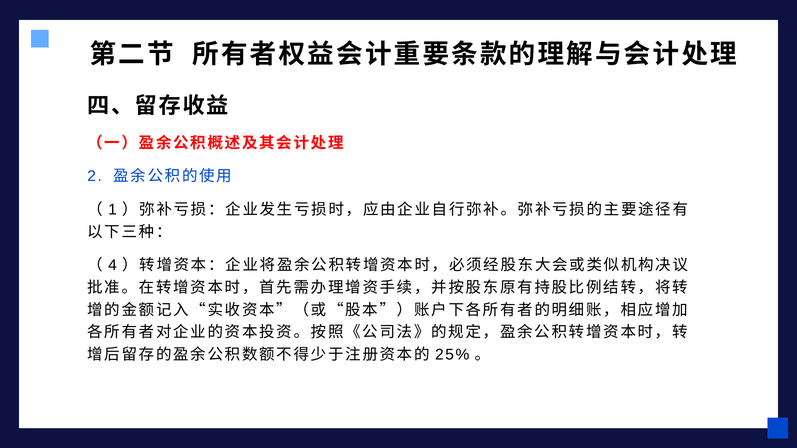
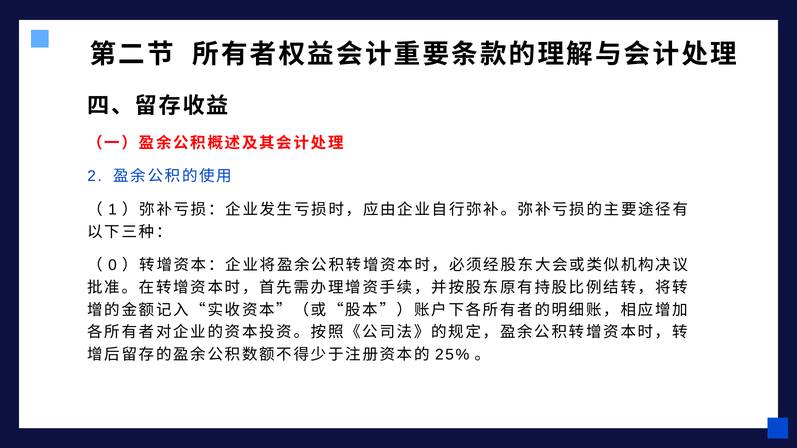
4: 4 -> 0
